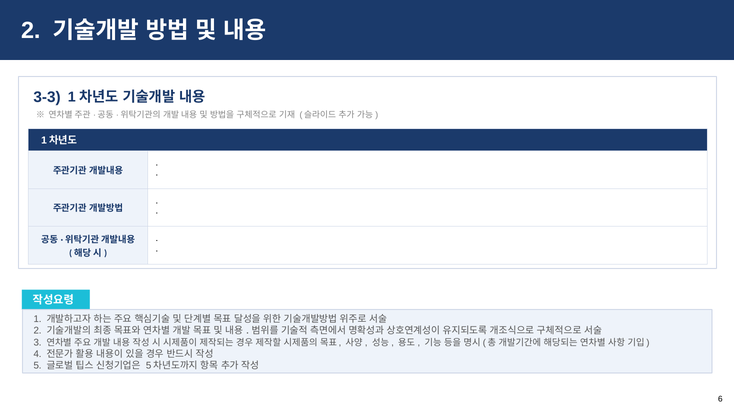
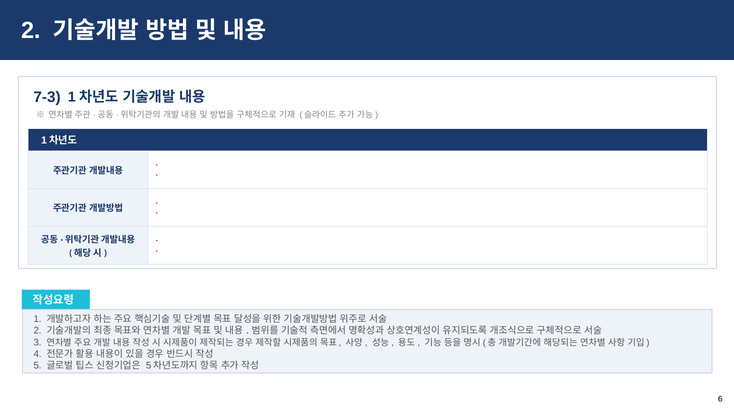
3-3: 3-3 -> 7-3
